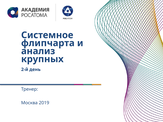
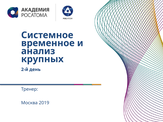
флипчарта: флипчарта -> временное
